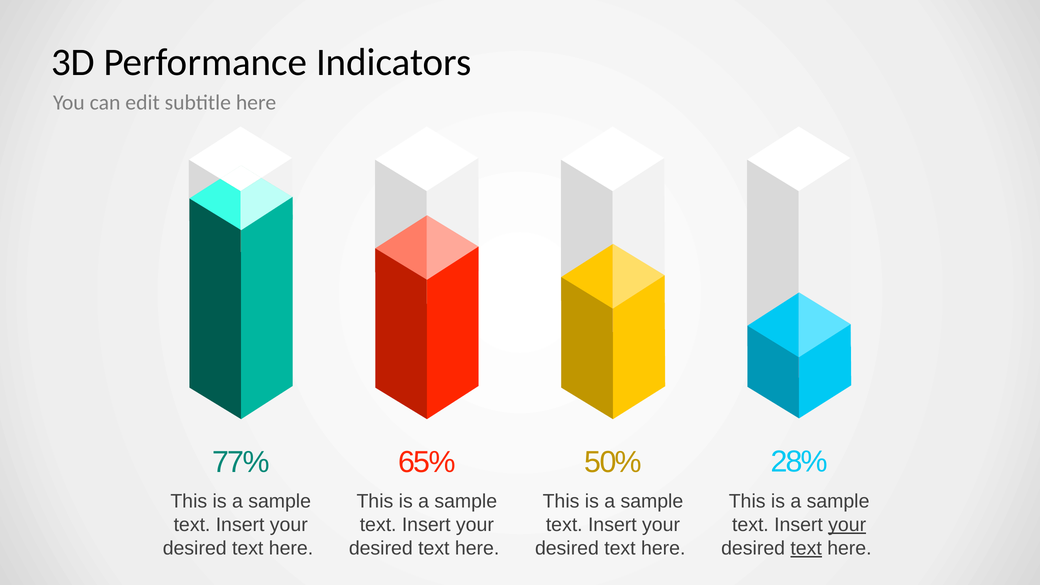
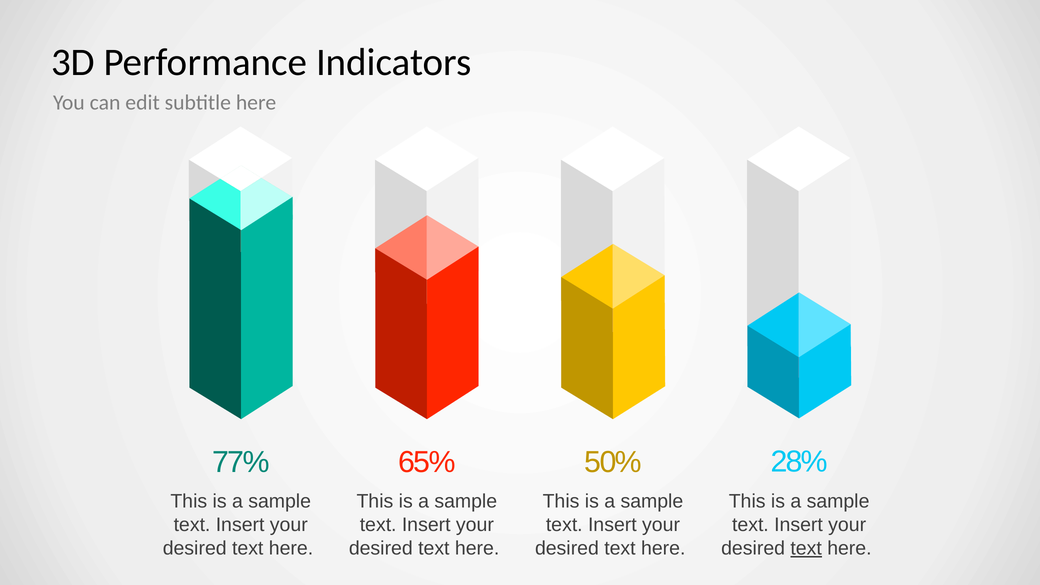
your at (847, 525) underline: present -> none
